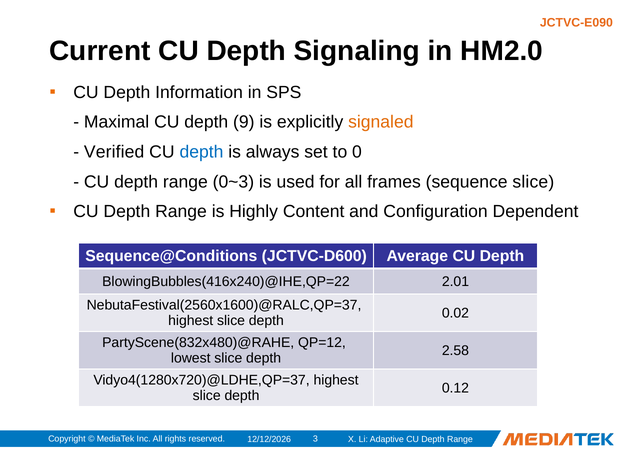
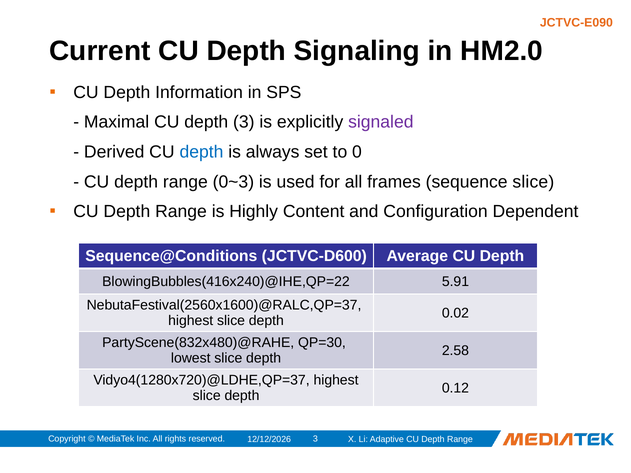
depth 9: 9 -> 3
signaled colour: orange -> purple
Verified: Verified -> Derived
2.01: 2.01 -> 5.91
QP=12: QP=12 -> QP=30
